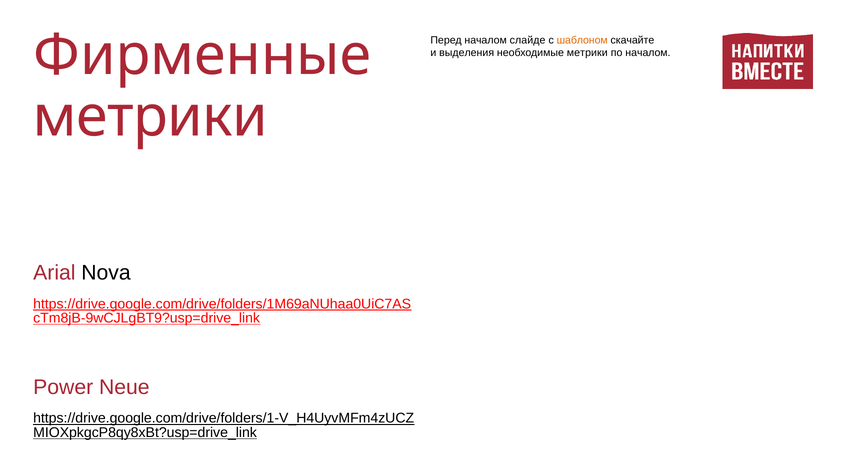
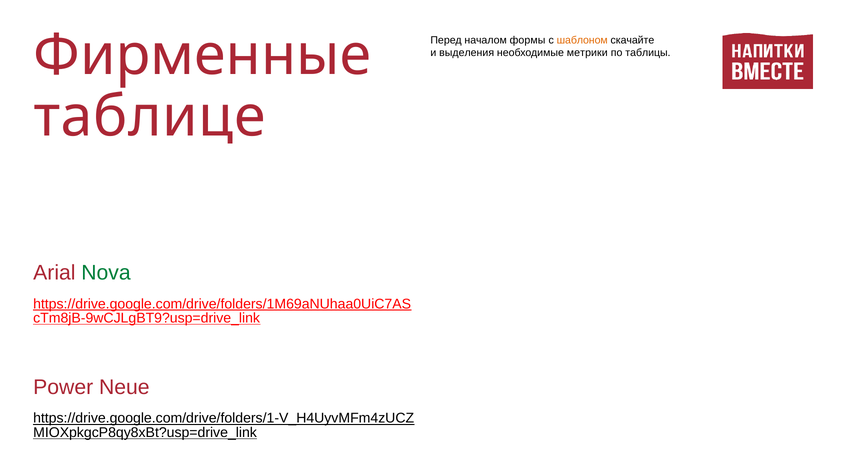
слайде: слайде -> формы
по началом: началом -> таблицы
метрики at (150, 117): метрики -> таблице
Nova colour: black -> green
